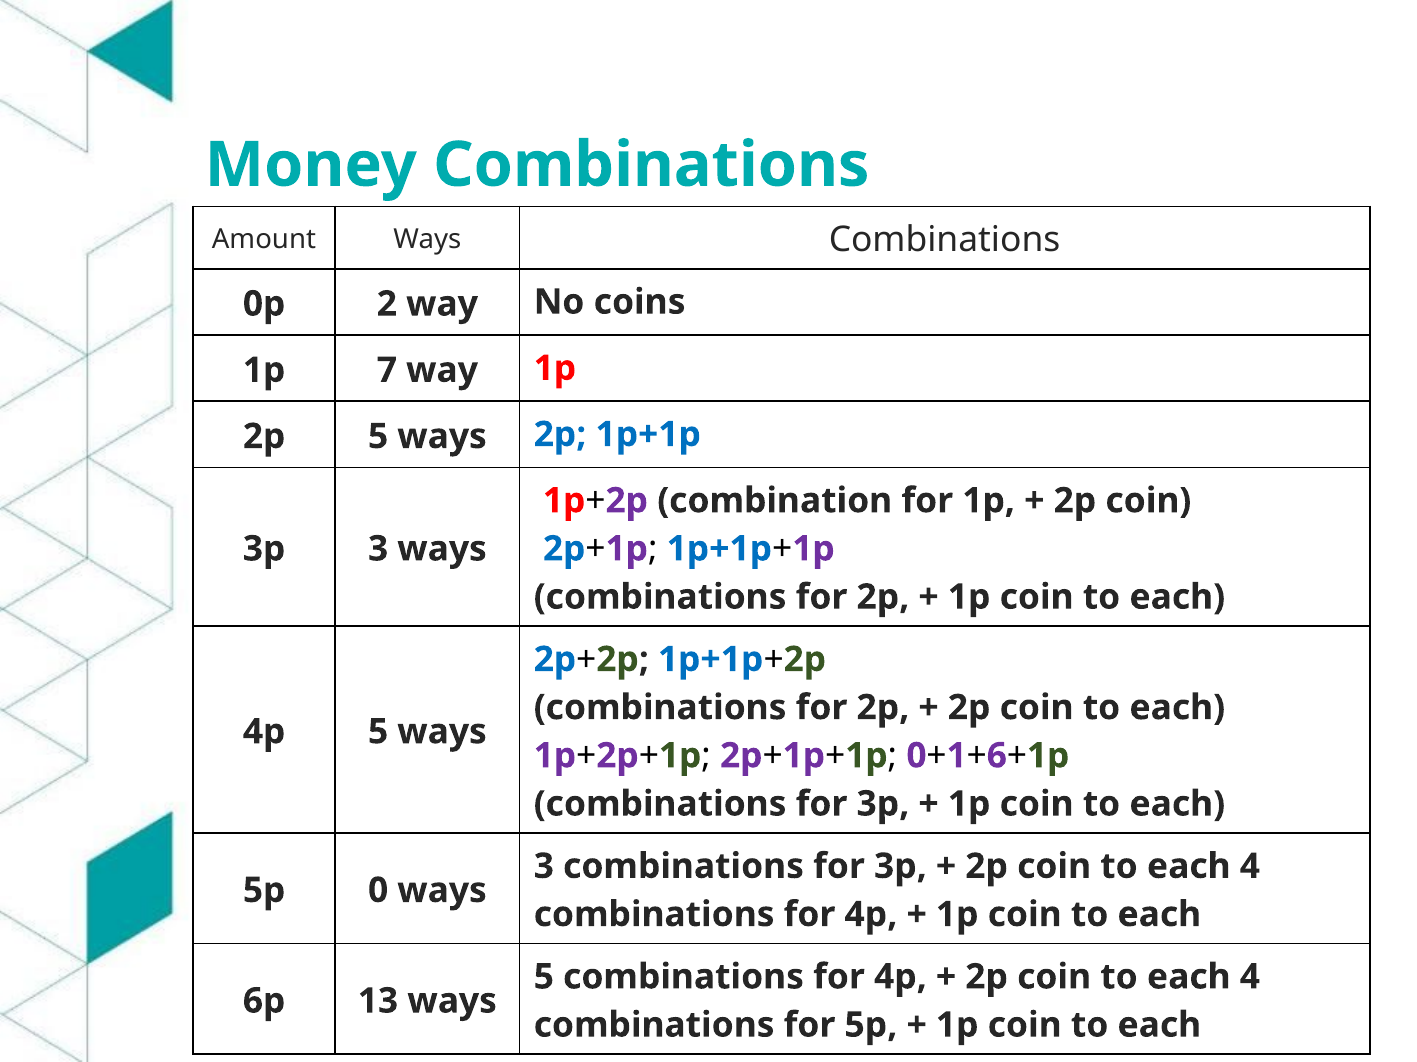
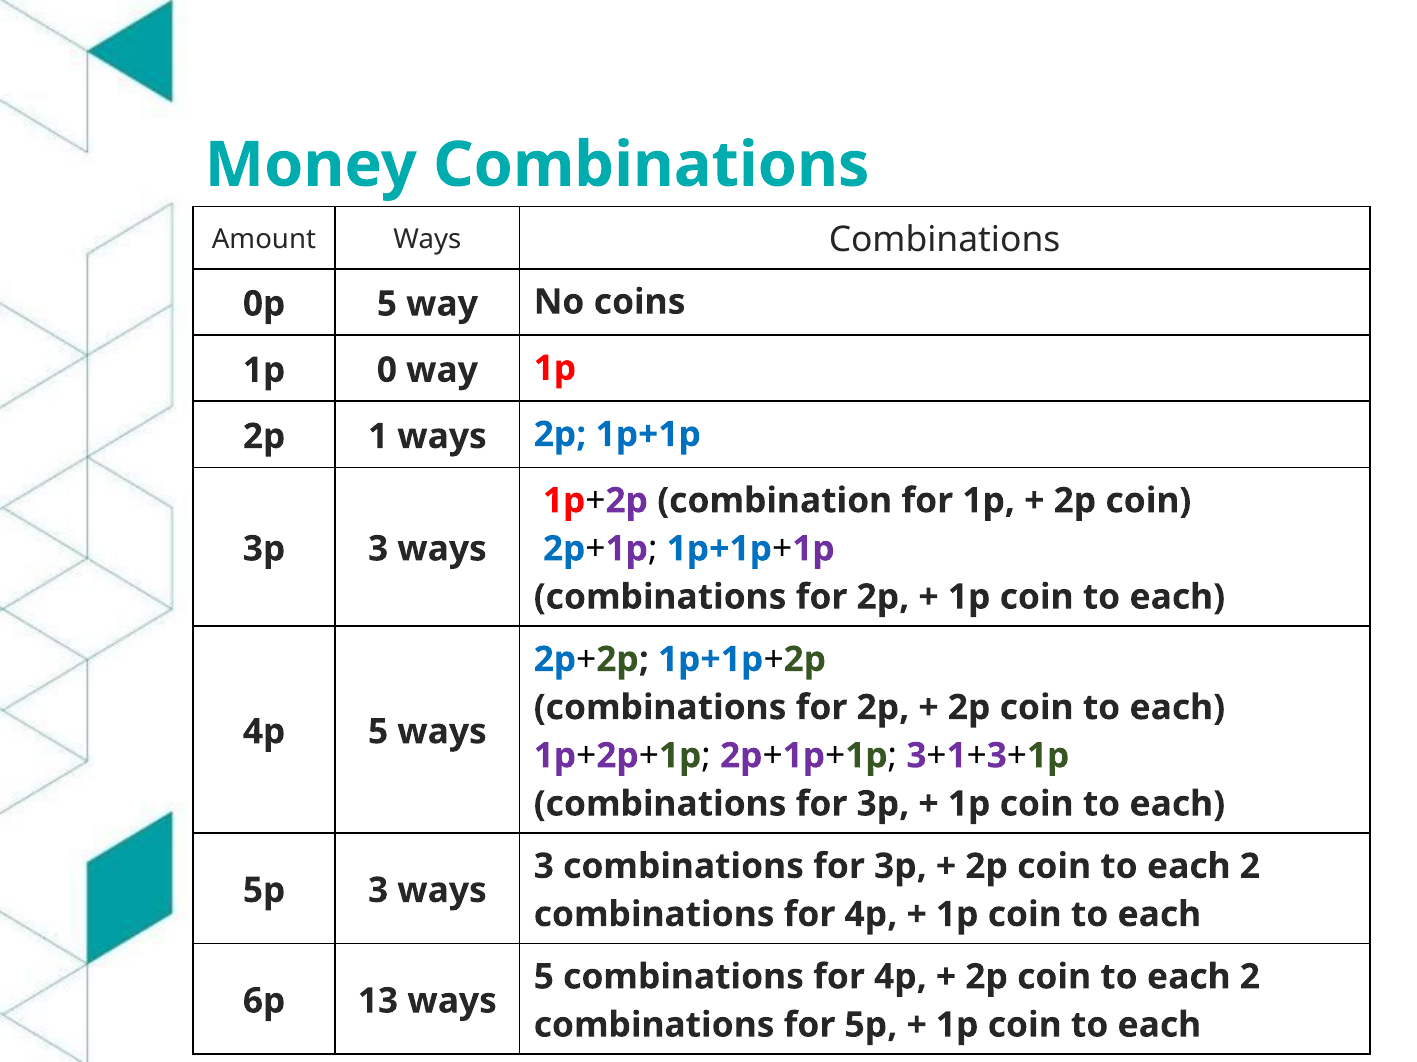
0p 2: 2 -> 5
7: 7 -> 0
2p 5: 5 -> 1
0 at (917, 756): 0 -> 3
6 at (997, 756): 6 -> 3
4 at (1250, 867): 4 -> 2
5p 0: 0 -> 3
4 at (1250, 977): 4 -> 2
